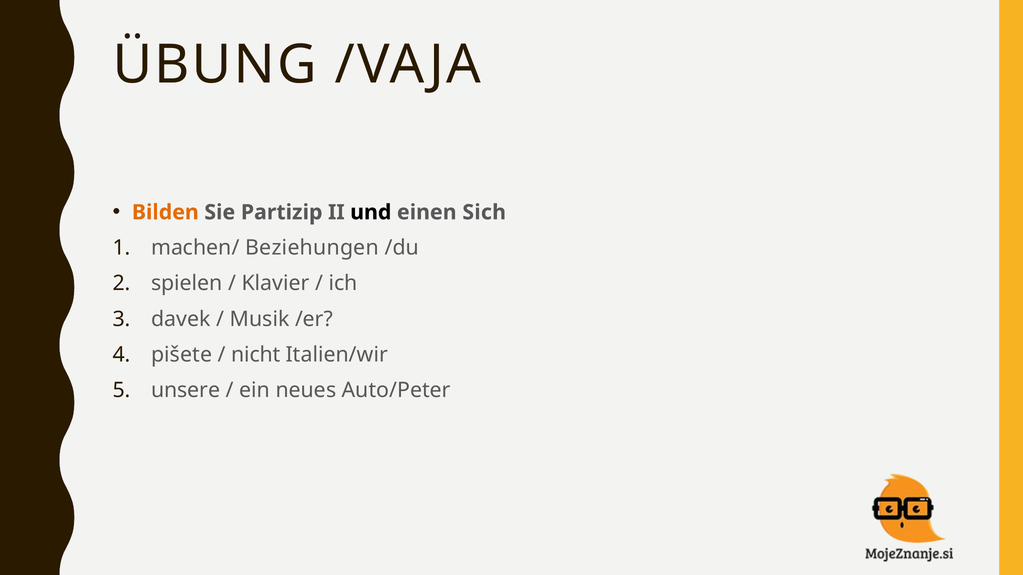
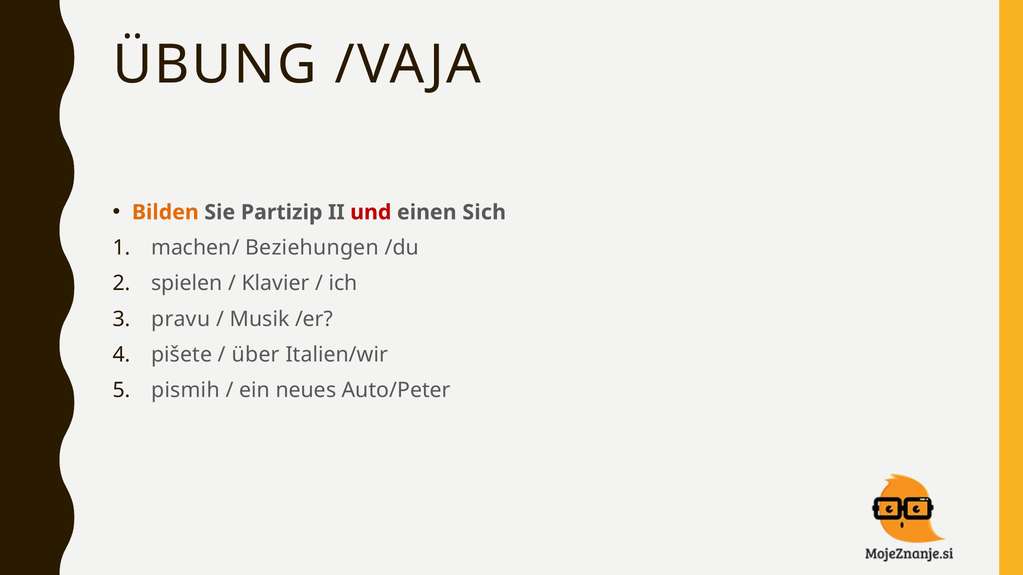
und colour: black -> red
davek: davek -> pravu
nicht: nicht -> über
unsere: unsere -> pismih
